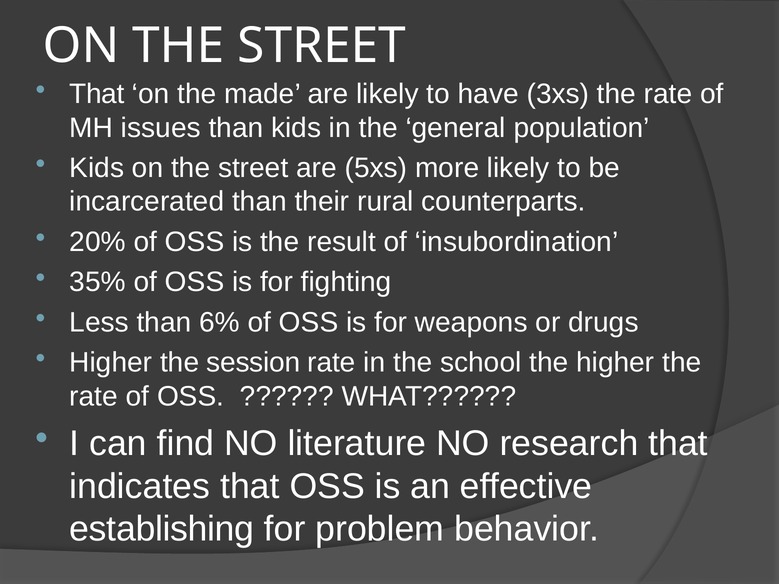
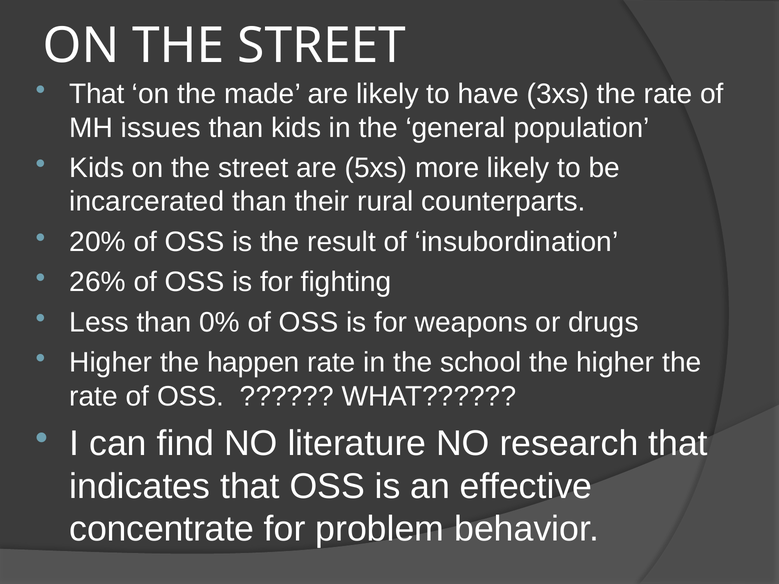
35%: 35% -> 26%
6%: 6% -> 0%
session: session -> happen
establishing: establishing -> concentrate
